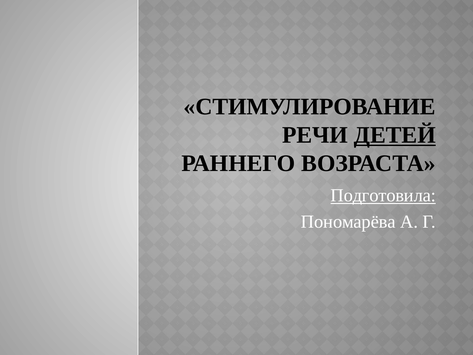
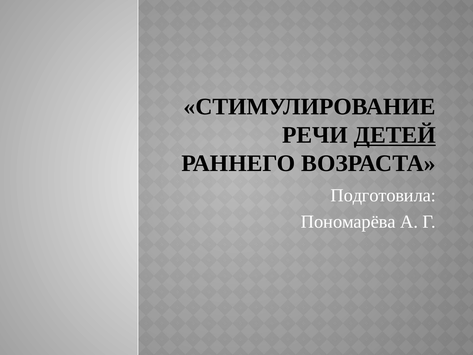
Подготовила underline: present -> none
